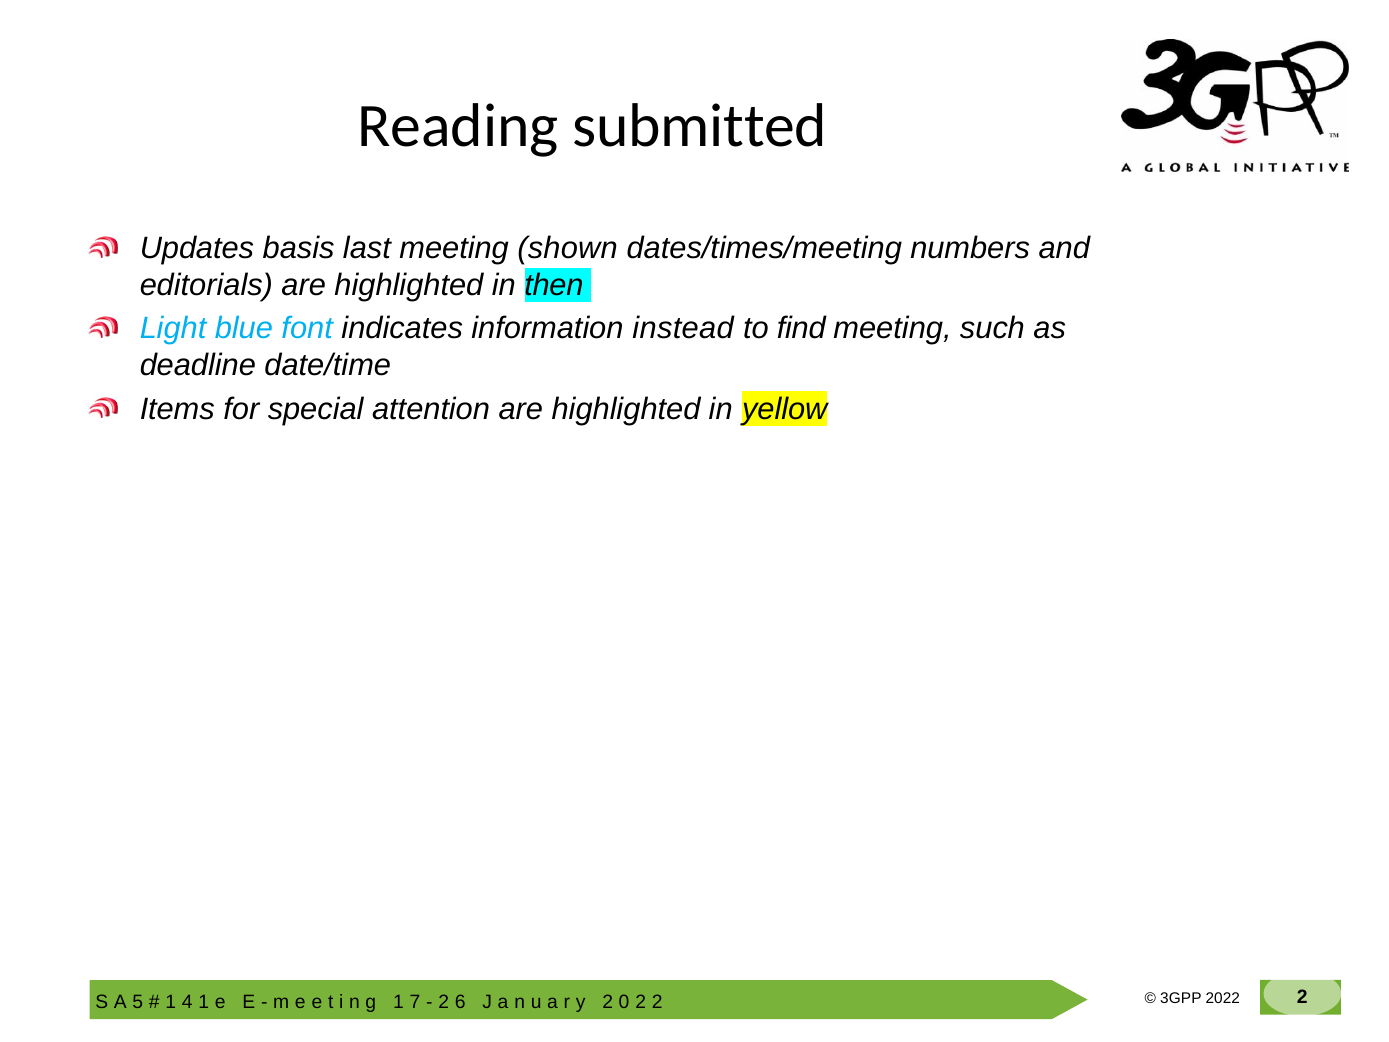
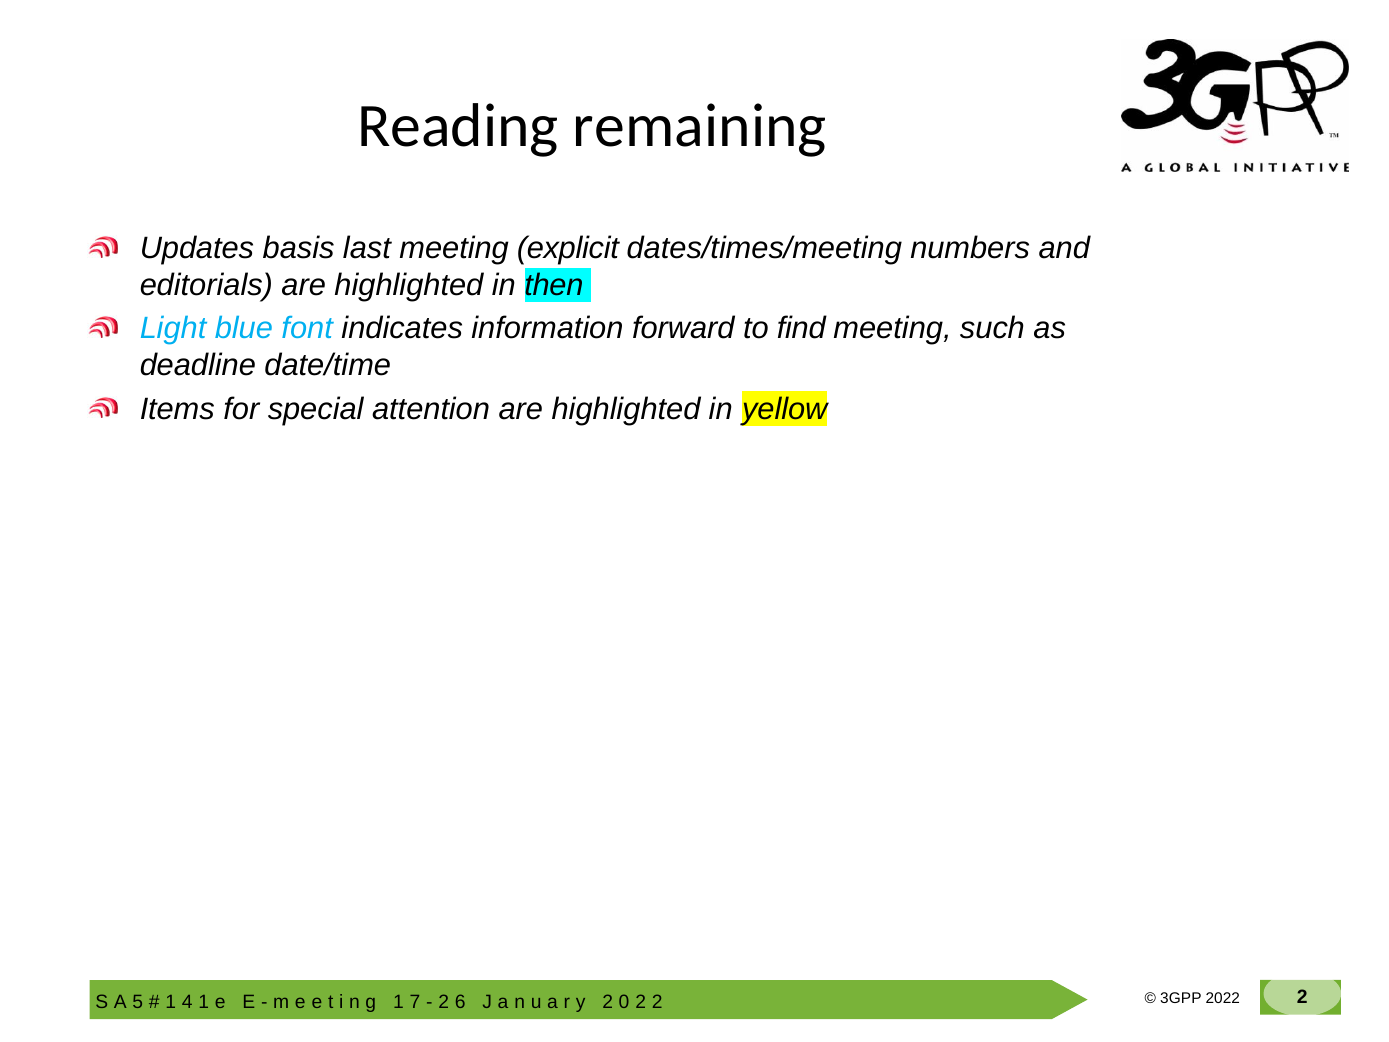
submitted: submitted -> remaining
shown: shown -> explicit
instead: instead -> forward
